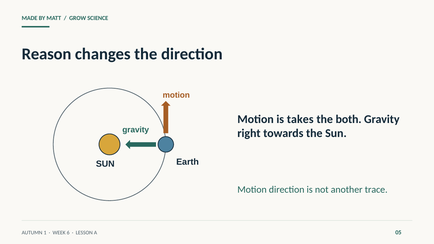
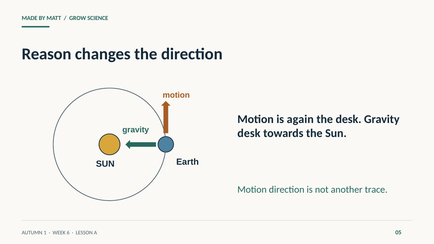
takes: takes -> again
the both: both -> desk
right at (249, 133): right -> desk
